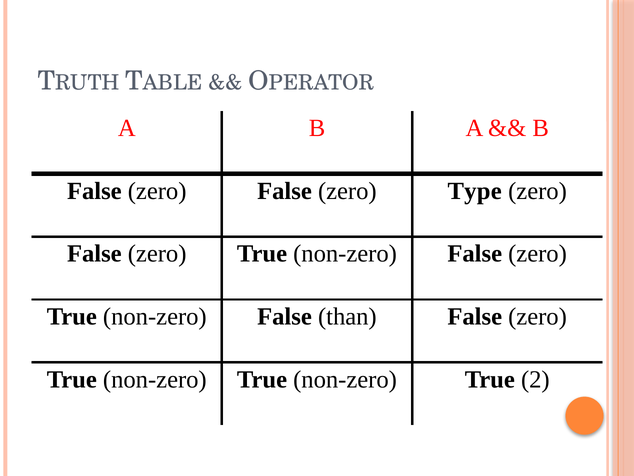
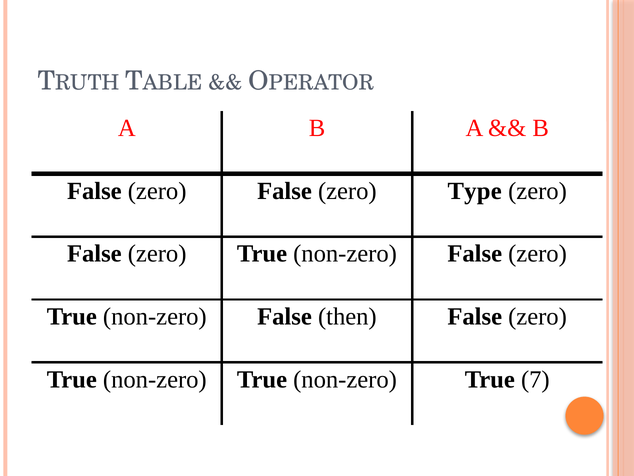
than: than -> then
2: 2 -> 7
